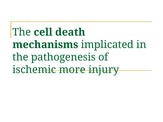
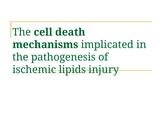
more: more -> lipids
